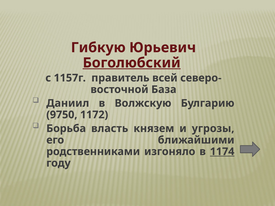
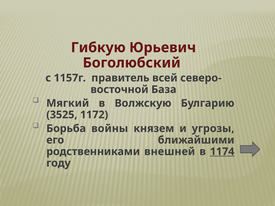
Боголюбский underline: present -> none
Даниил: Даниил -> Мягкий
9750: 9750 -> 3525
власть: власть -> войны
изгоняло: изгоняло -> внешней
